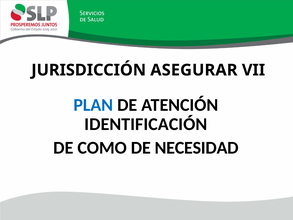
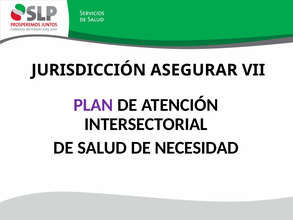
PLAN colour: blue -> purple
IDENTIFICACIÓN: IDENTIFICACIÓN -> INTERSECTORIAL
COMO: COMO -> SALUD
